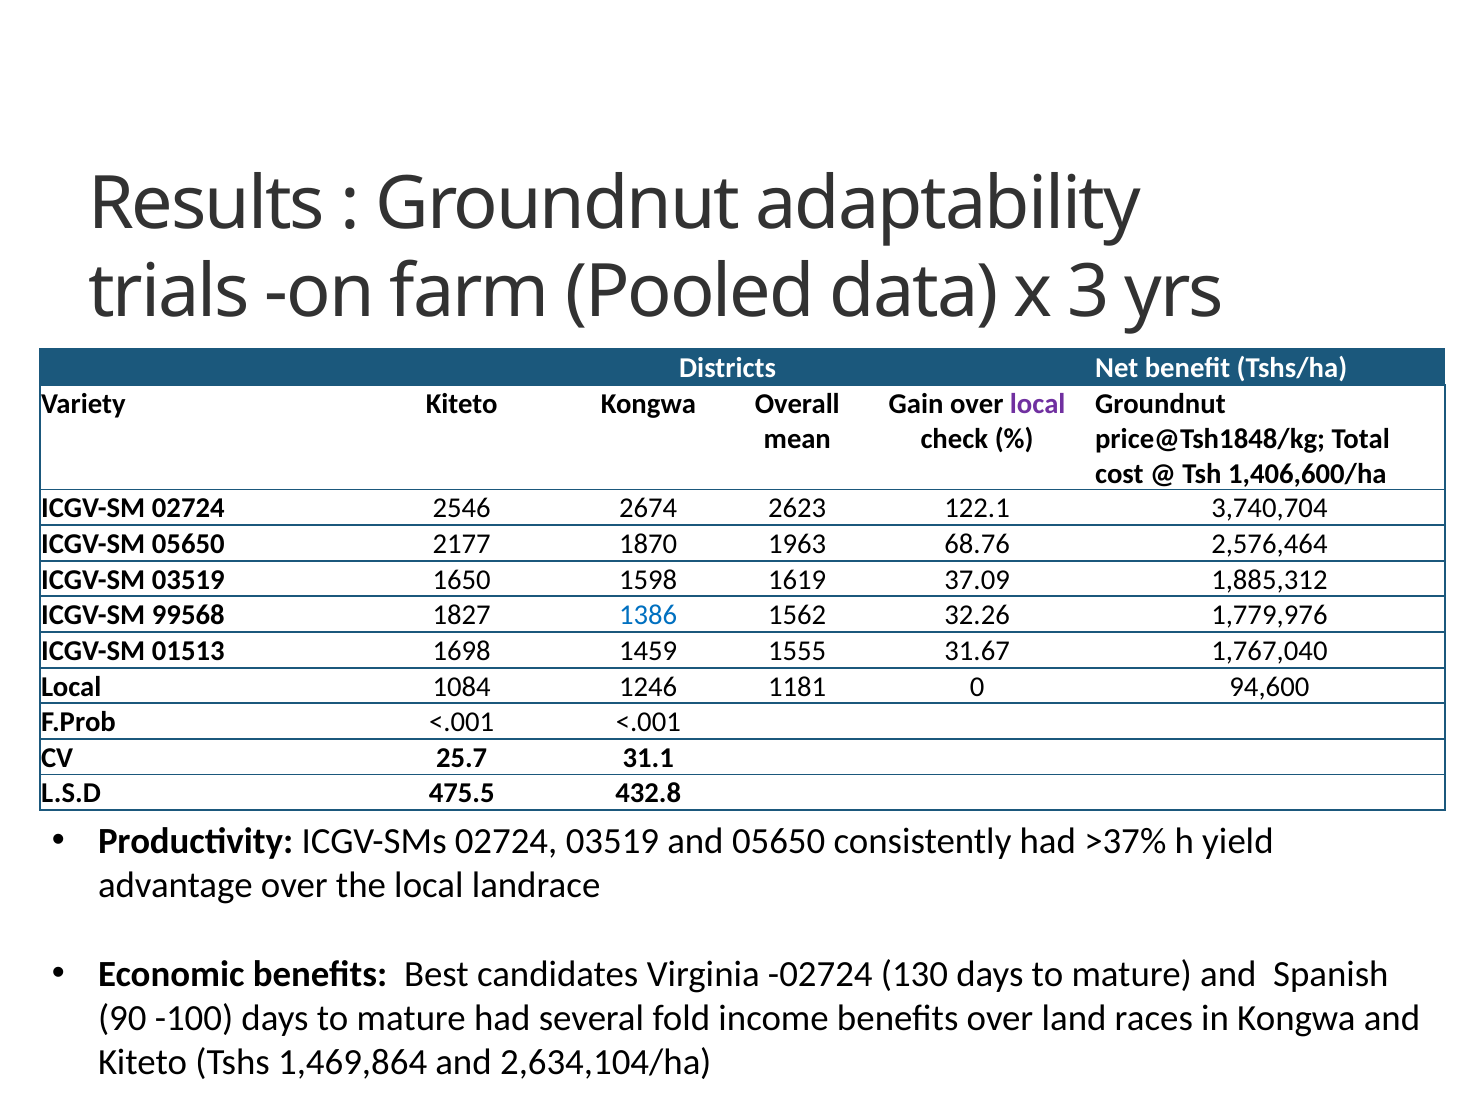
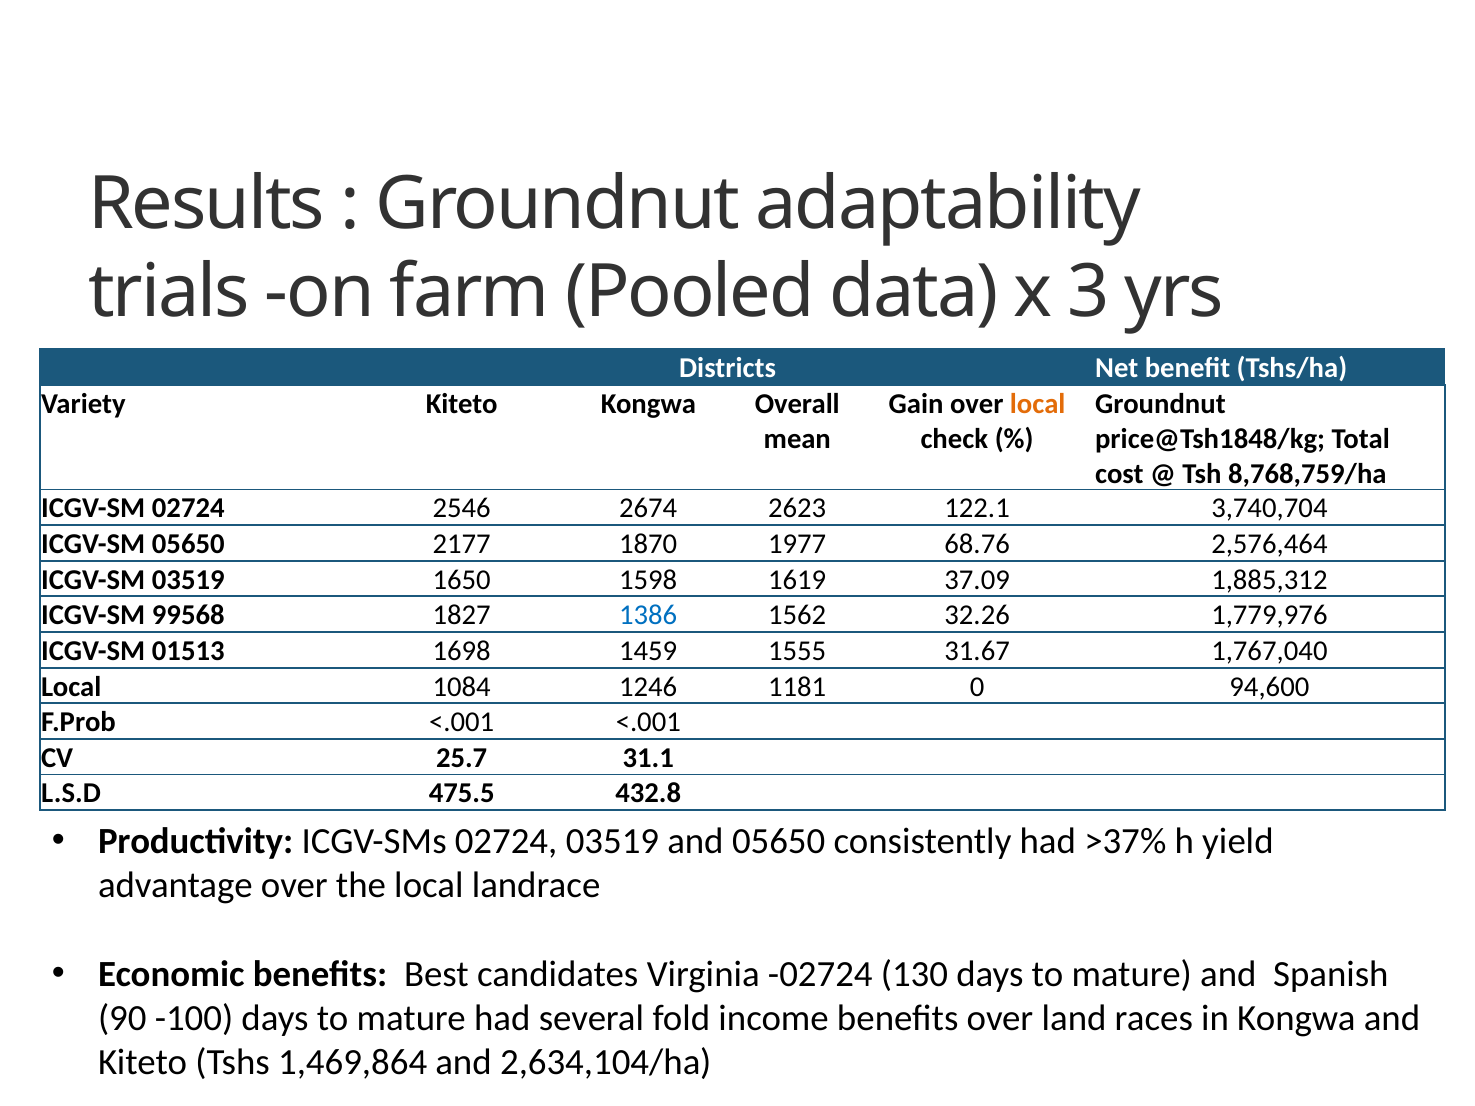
local at (1038, 404) colour: purple -> orange
1,406,600/ha: 1,406,600/ha -> 8,768,759/ha
1963: 1963 -> 1977
